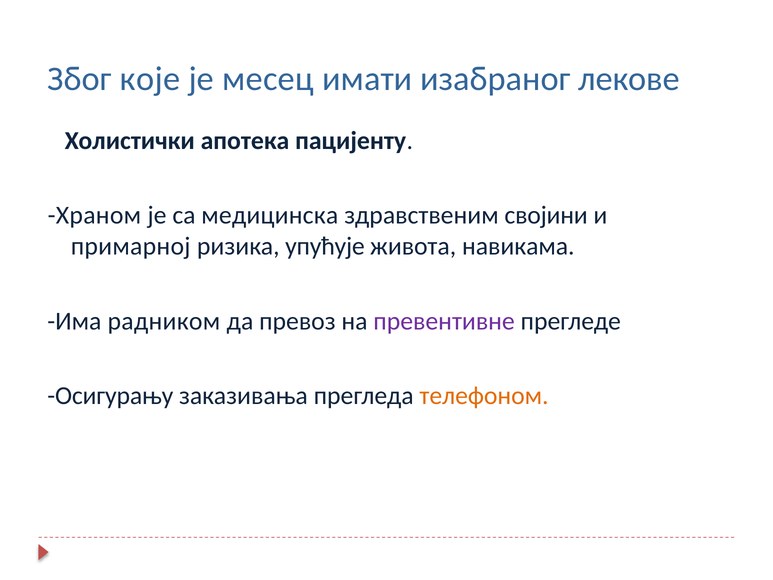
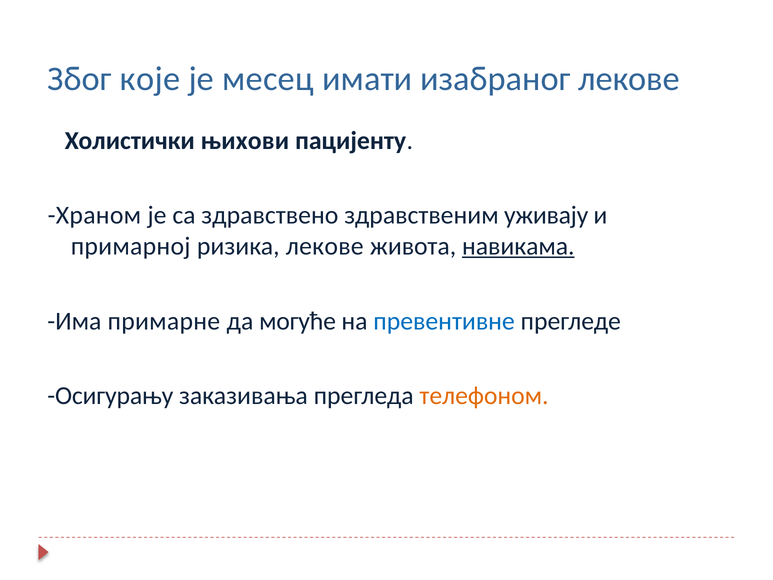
апотека: апотека -> њихови
медицинска: медицинска -> здравствено
својини: својини -> уживају
ризика упућује: упућује -> лекове
навикама underline: none -> present
радником: радником -> примарне
превоз: превоз -> могуће
превентивне colour: purple -> blue
